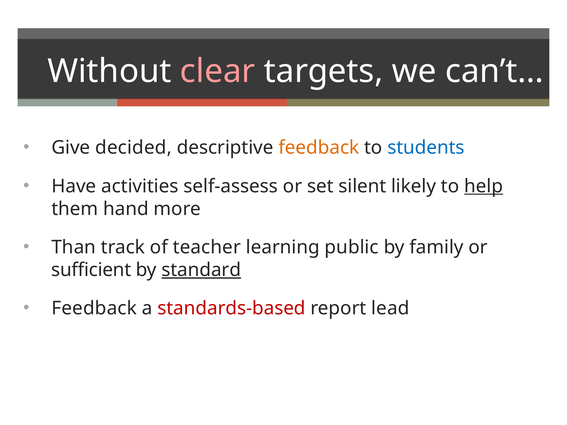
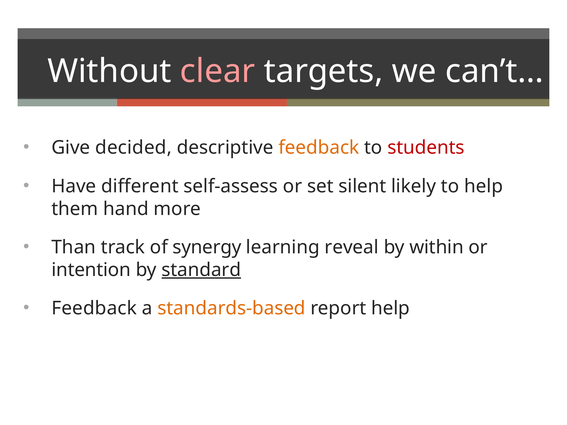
students colour: blue -> red
activities: activities -> different
help at (484, 186) underline: present -> none
teacher: teacher -> synergy
public: public -> reveal
family: family -> within
sufficient: sufficient -> intention
standards-based colour: red -> orange
report lead: lead -> help
